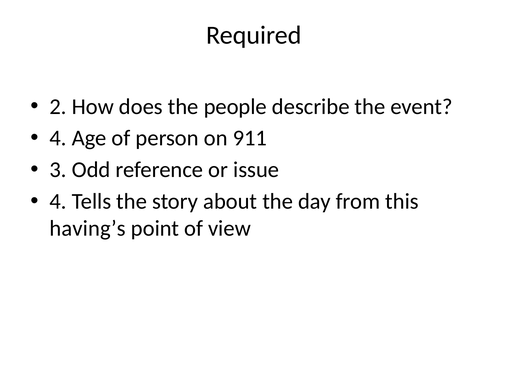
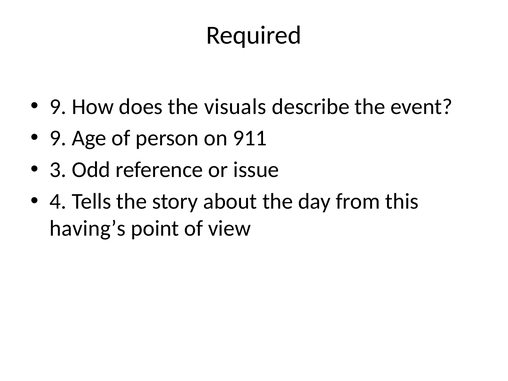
2 at (58, 107): 2 -> 9
people: people -> visuals
4 at (58, 138): 4 -> 9
